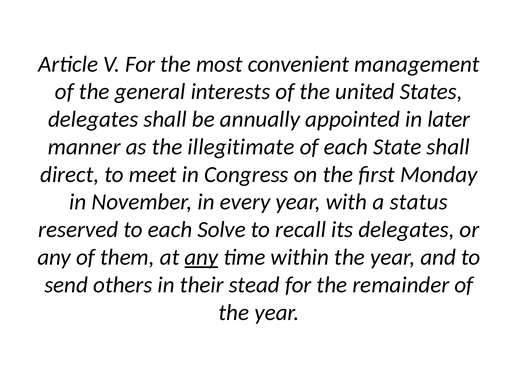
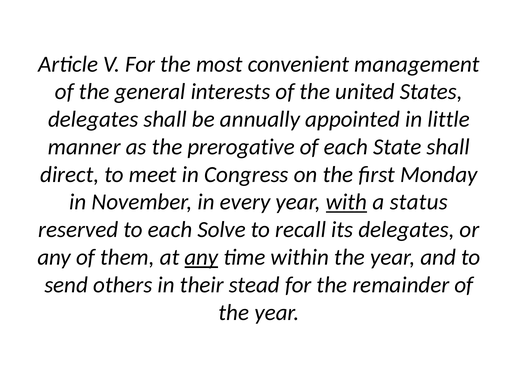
later: later -> little
illegitimate: illegitimate -> prerogative
with underline: none -> present
